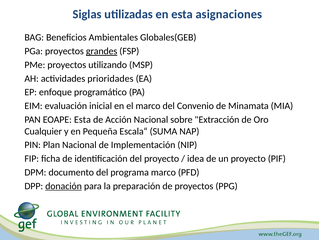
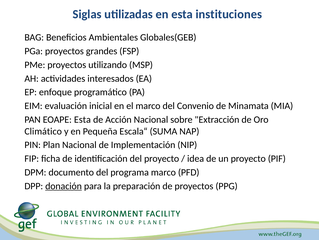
asignaciones: asignaciones -> instituciones
grandes underline: present -> none
prioridades: prioridades -> interesados
Cualquier: Cualquier -> Climático
